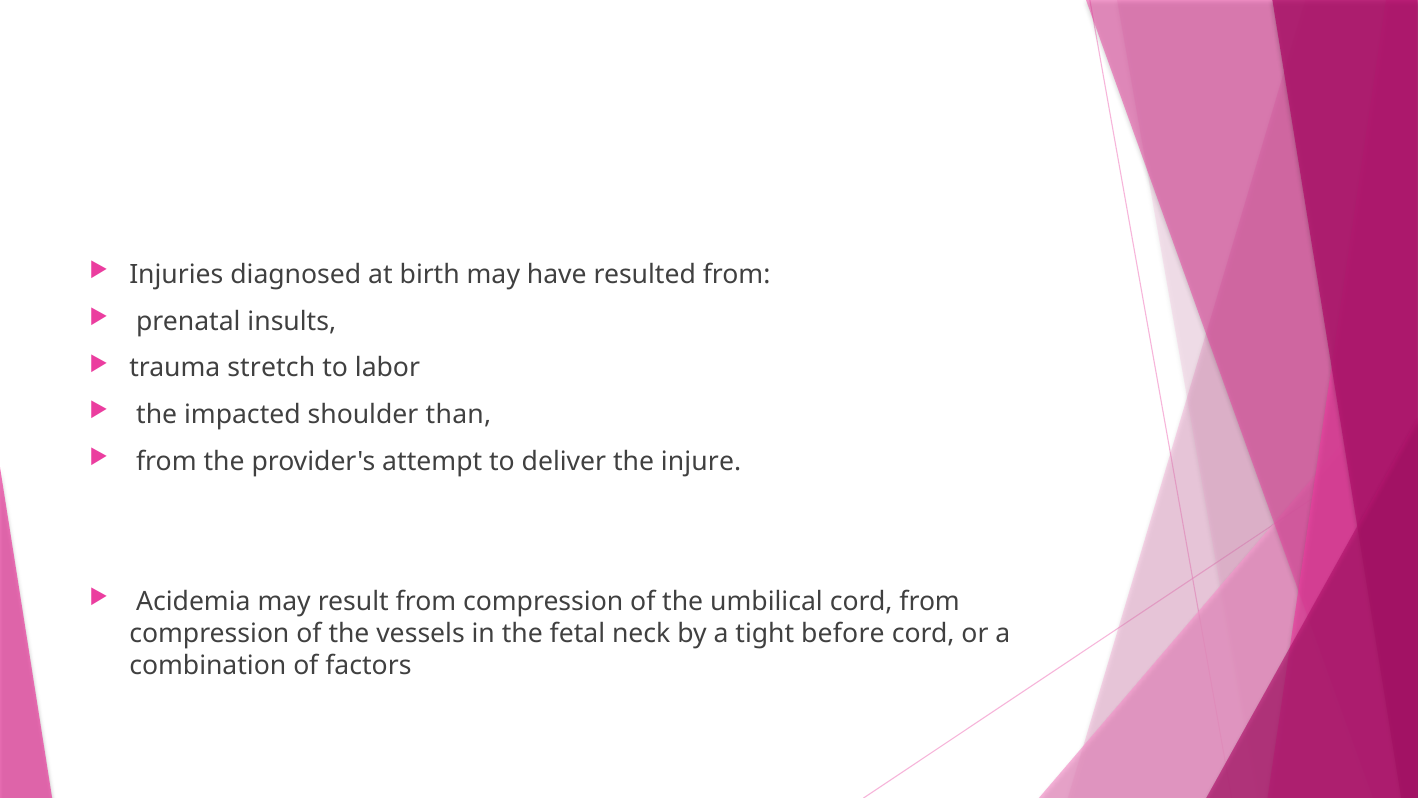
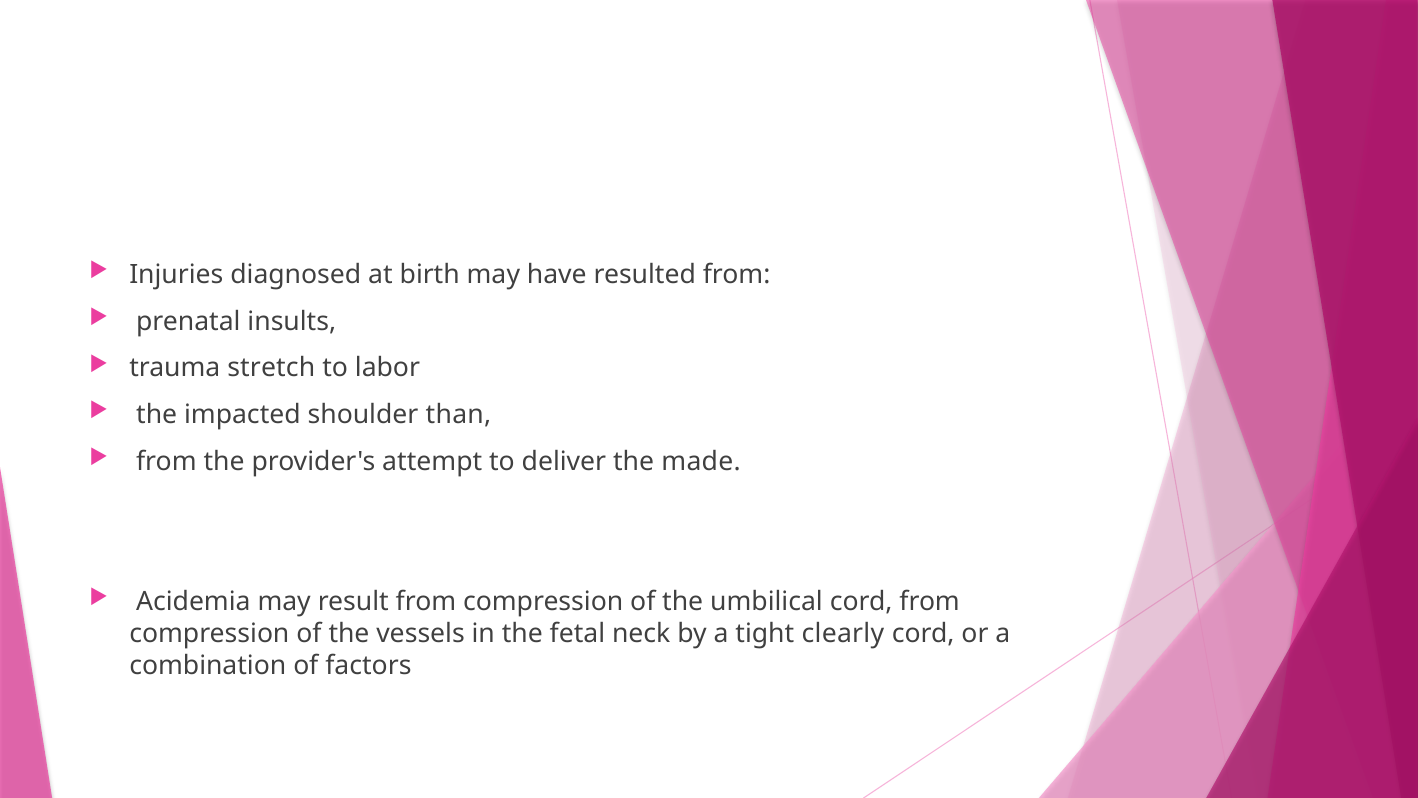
injure: injure -> made
before: before -> clearly
